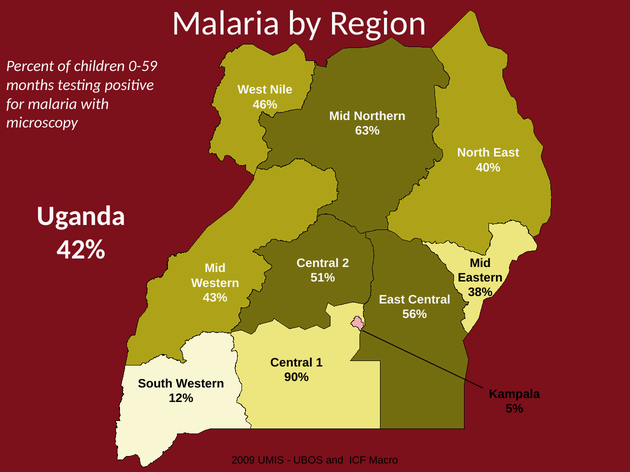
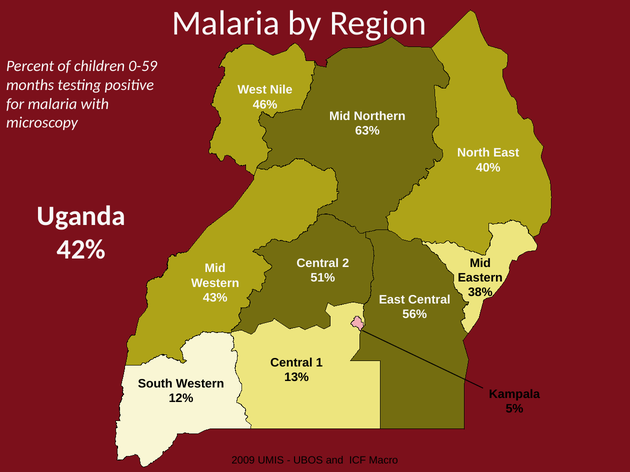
90%: 90% -> 13%
